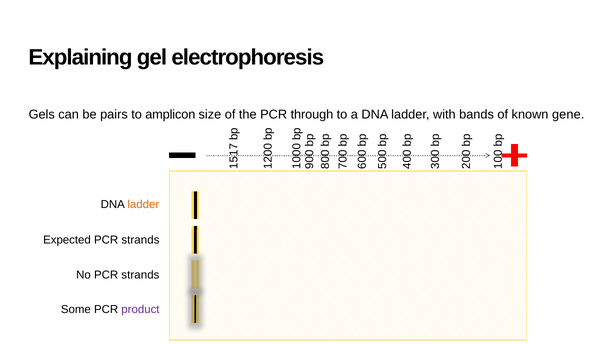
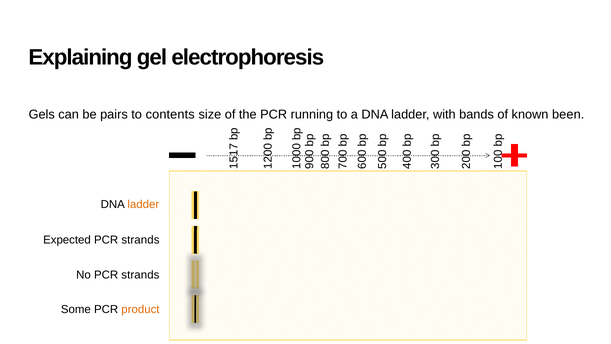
amplicon: amplicon -> contents
through: through -> running
gene: gene -> been
product colour: purple -> orange
